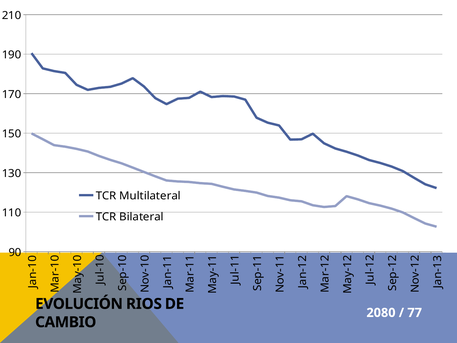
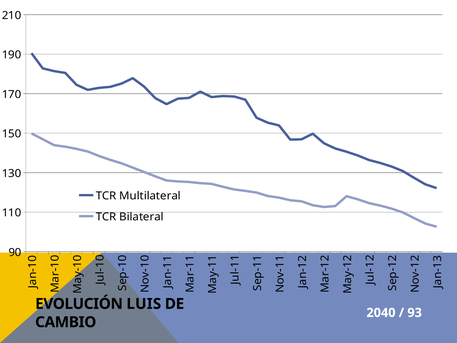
RIOS: RIOS -> LUIS
2080: 2080 -> 2040
77: 77 -> 93
